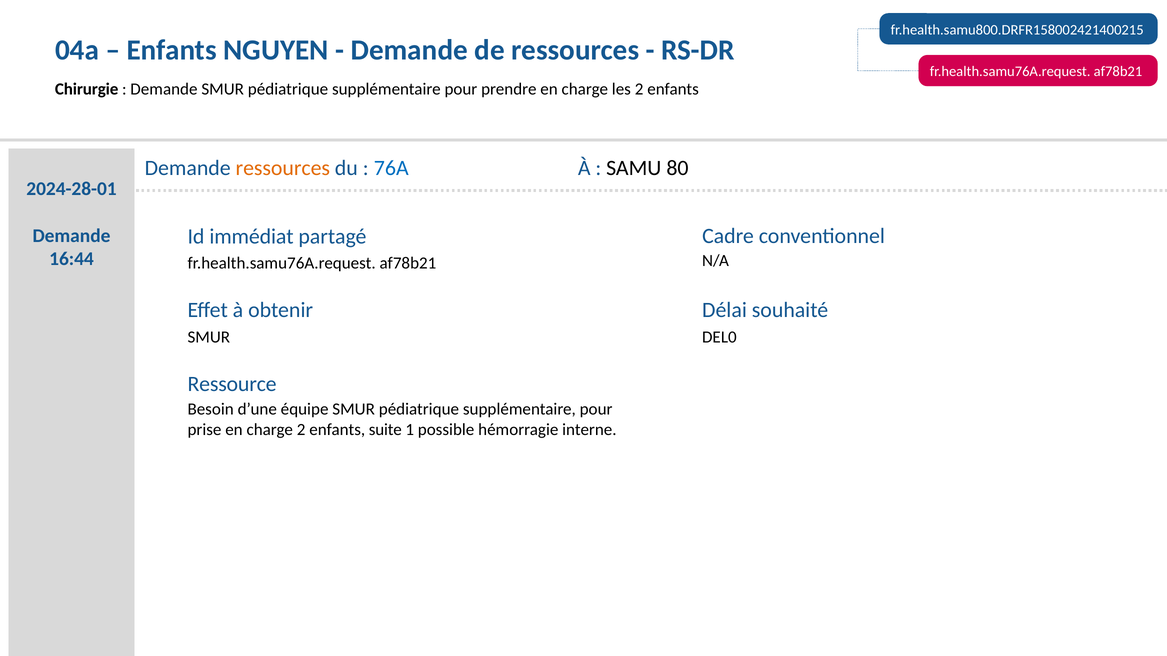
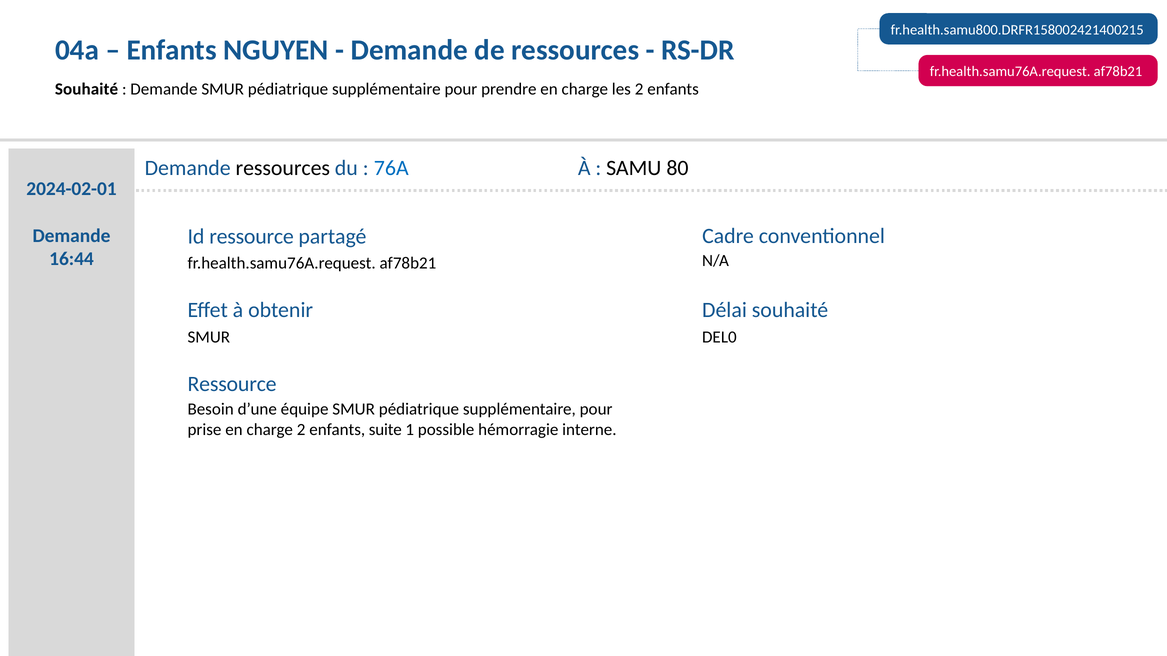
Chirurgie at (87, 89): Chirurgie -> Souhaité
ressources at (283, 168) colour: orange -> black
2024-28-01: 2024-28-01 -> 2024-02-01
Id immédiat: immédiat -> ressource
